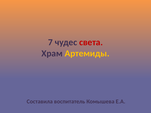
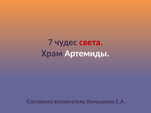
Артемиды colour: yellow -> white
